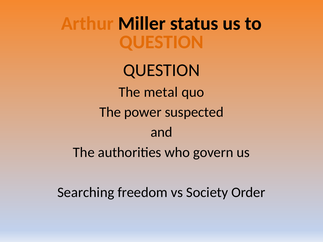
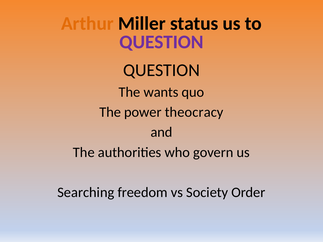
QUESTION at (162, 42) colour: orange -> purple
metal: metal -> wants
suspected: suspected -> theocracy
